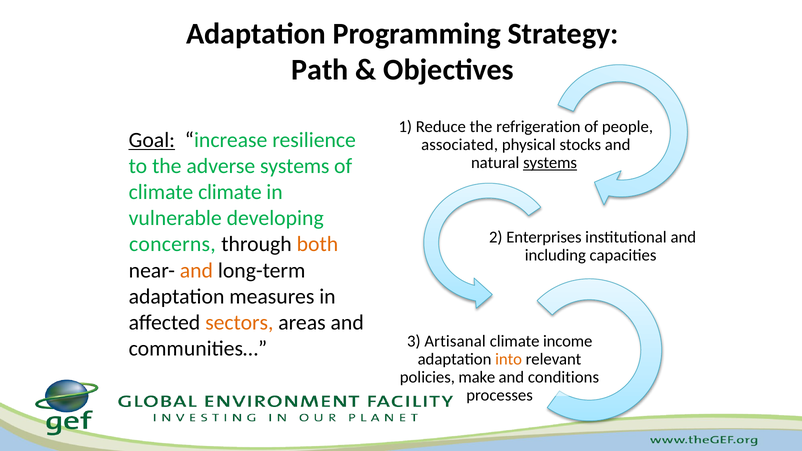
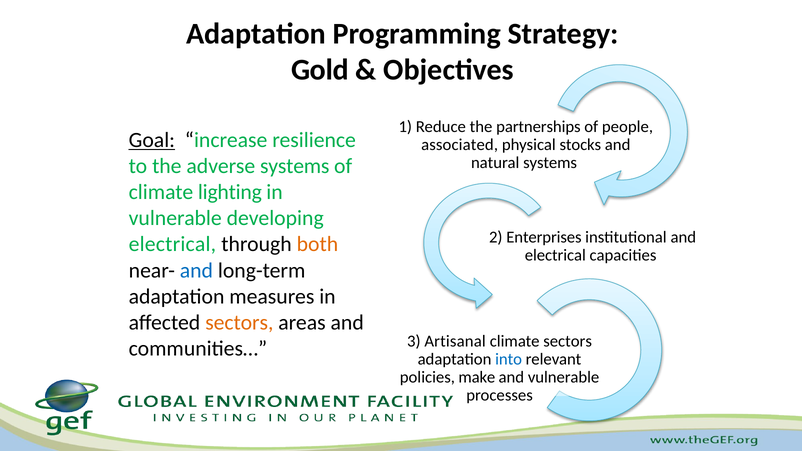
Path: Path -> Gold
refrigeration: refrigeration -> partnerships
systems at (550, 163) underline: present -> none
climate climate: climate -> lighting
concerns at (172, 244): concerns -> electrical
including at (555, 255): including -> electrical
and at (196, 270) colour: orange -> blue
climate income: income -> sectors
into colour: orange -> blue
and conditions: conditions -> vulnerable
